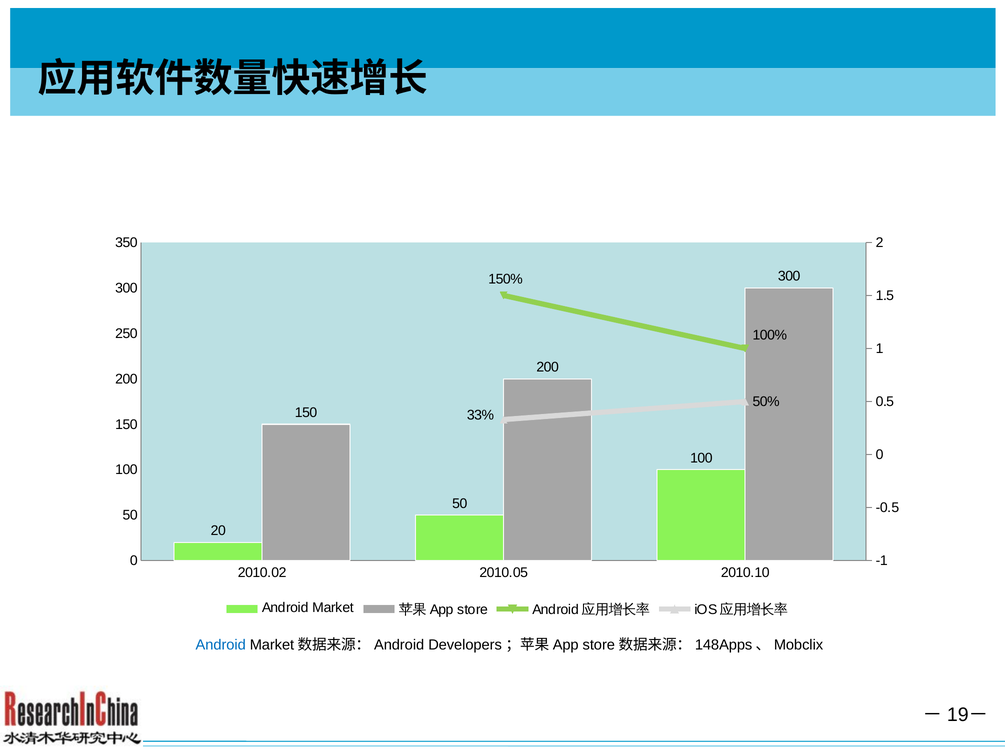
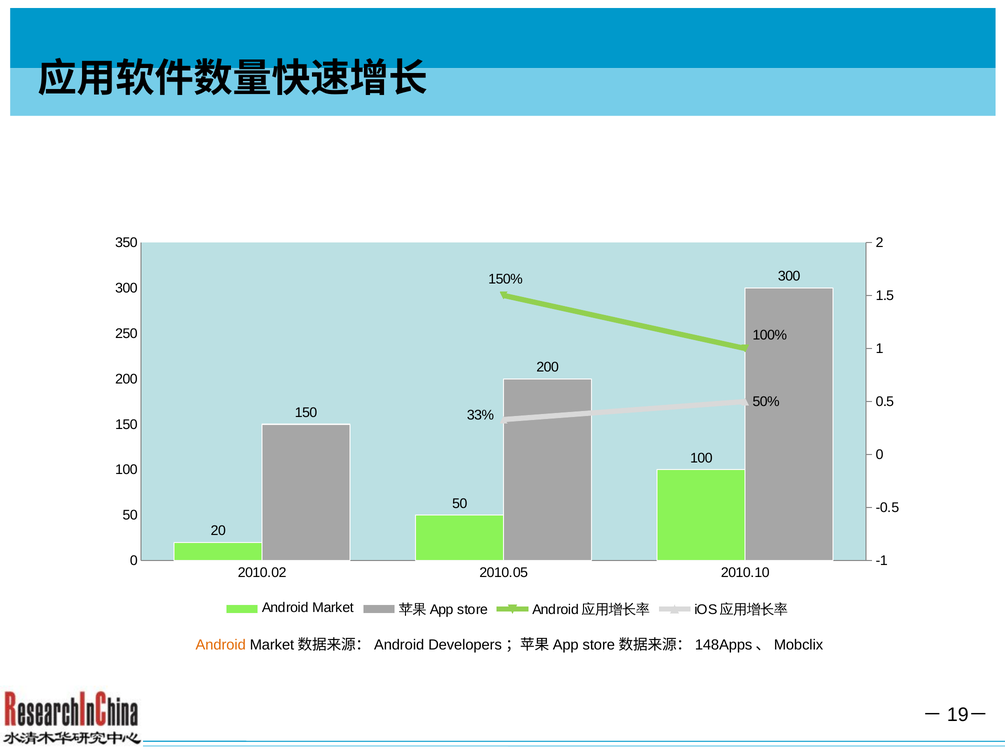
Android at (221, 645) colour: blue -> orange
